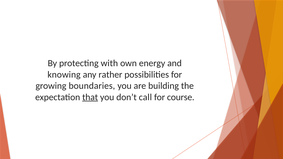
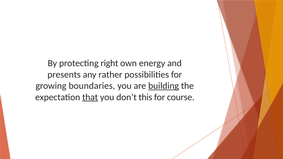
with: with -> right
knowing: knowing -> presents
building underline: none -> present
call: call -> this
